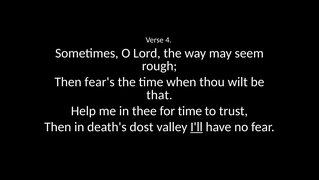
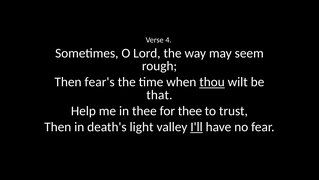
thou underline: none -> present
for time: time -> thee
dost: dost -> light
